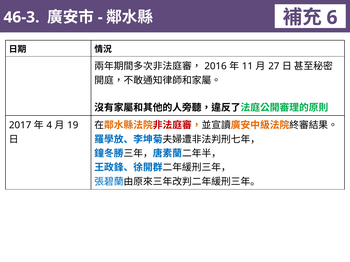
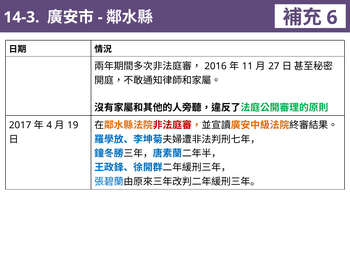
46-3: 46-3 -> 14-3
